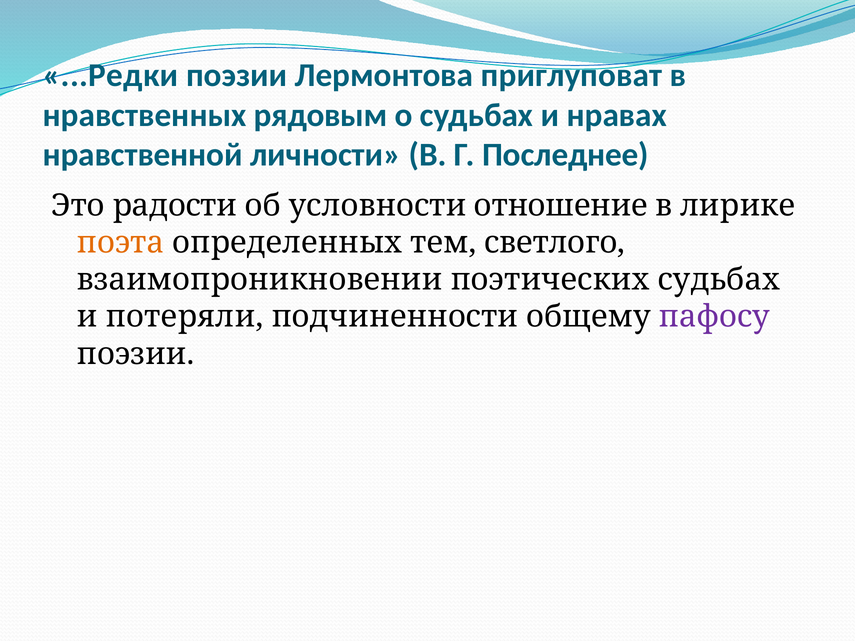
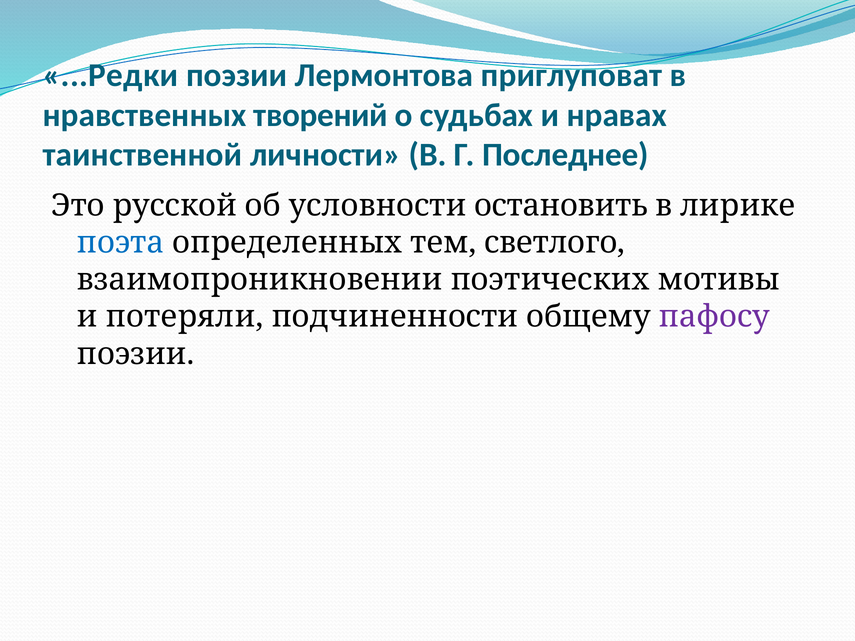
рядовым: рядовым -> творений
нравственной: нравственной -> таинственной
радости: радости -> русской
отношение: отношение -> остановить
поэта colour: orange -> blue
поэтических судьбах: судьбах -> мотивы
